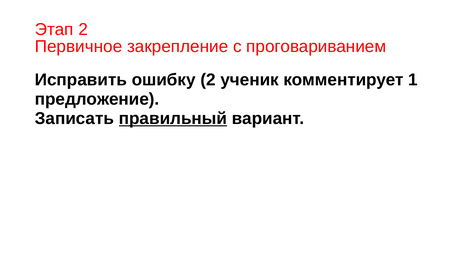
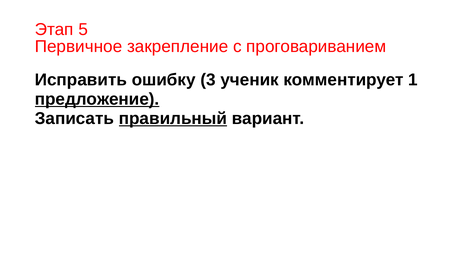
Этап 2: 2 -> 5
ошибку 2: 2 -> 3
предложение underline: none -> present
